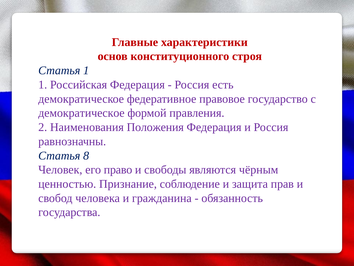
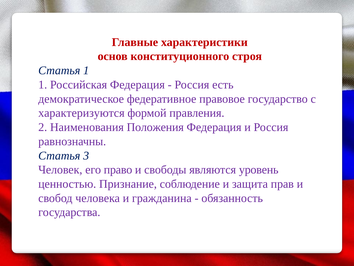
демократическое at (81, 113): демократическое -> характеризуются
8: 8 -> 3
чёрным: чёрным -> уровень
